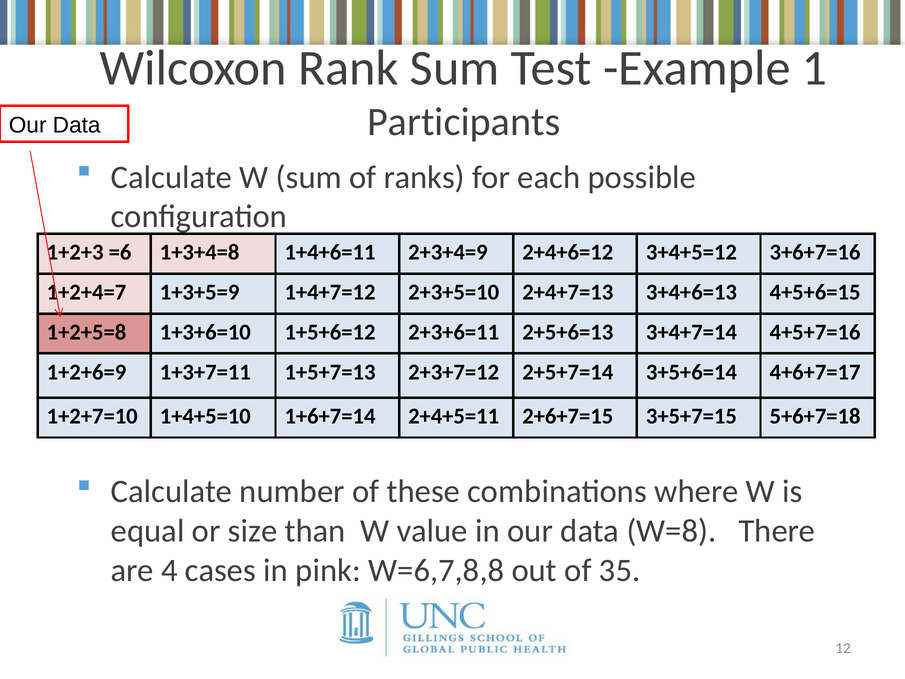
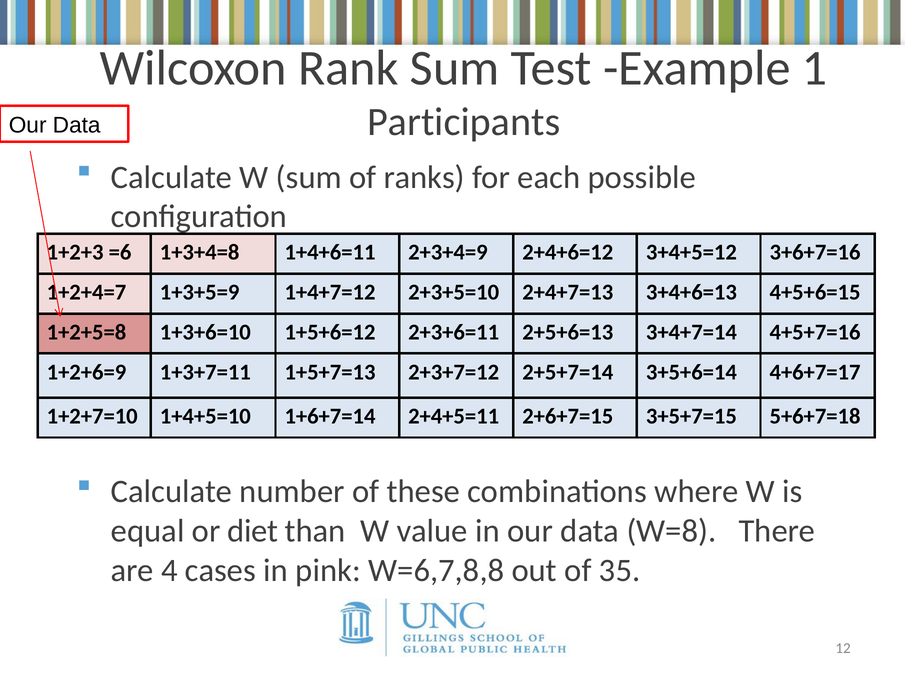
size: size -> diet
